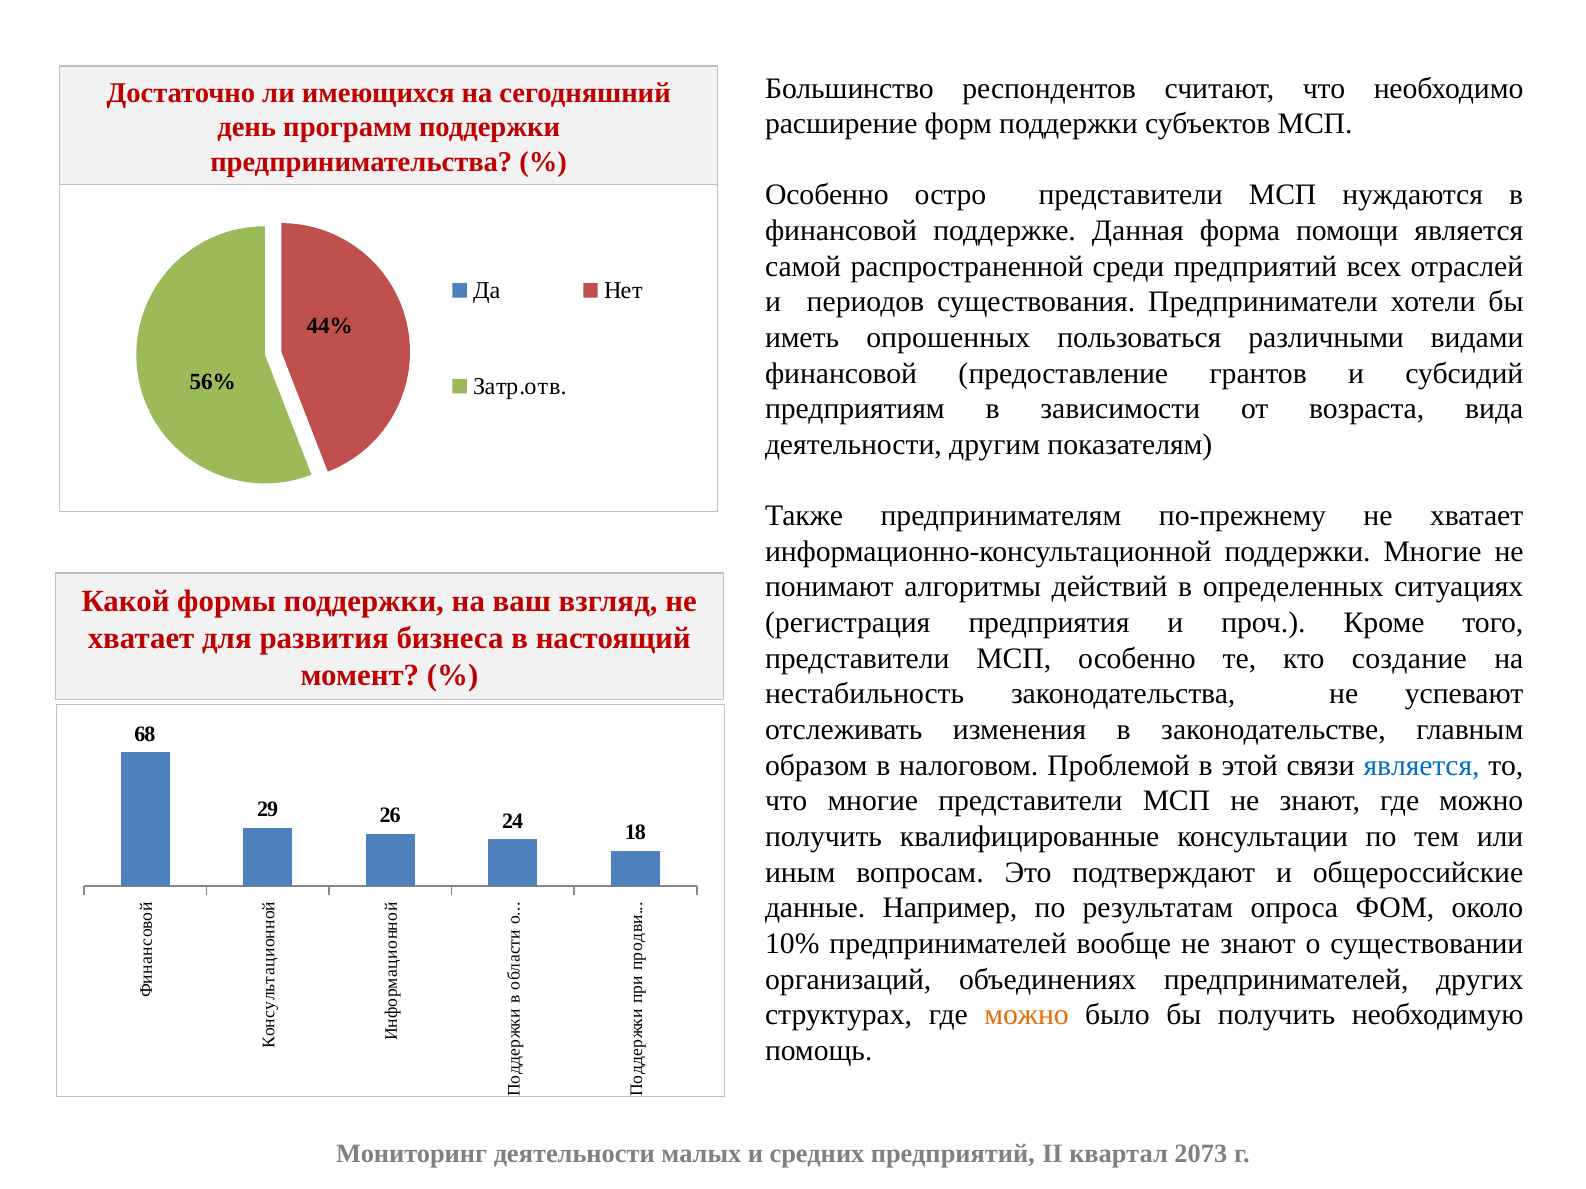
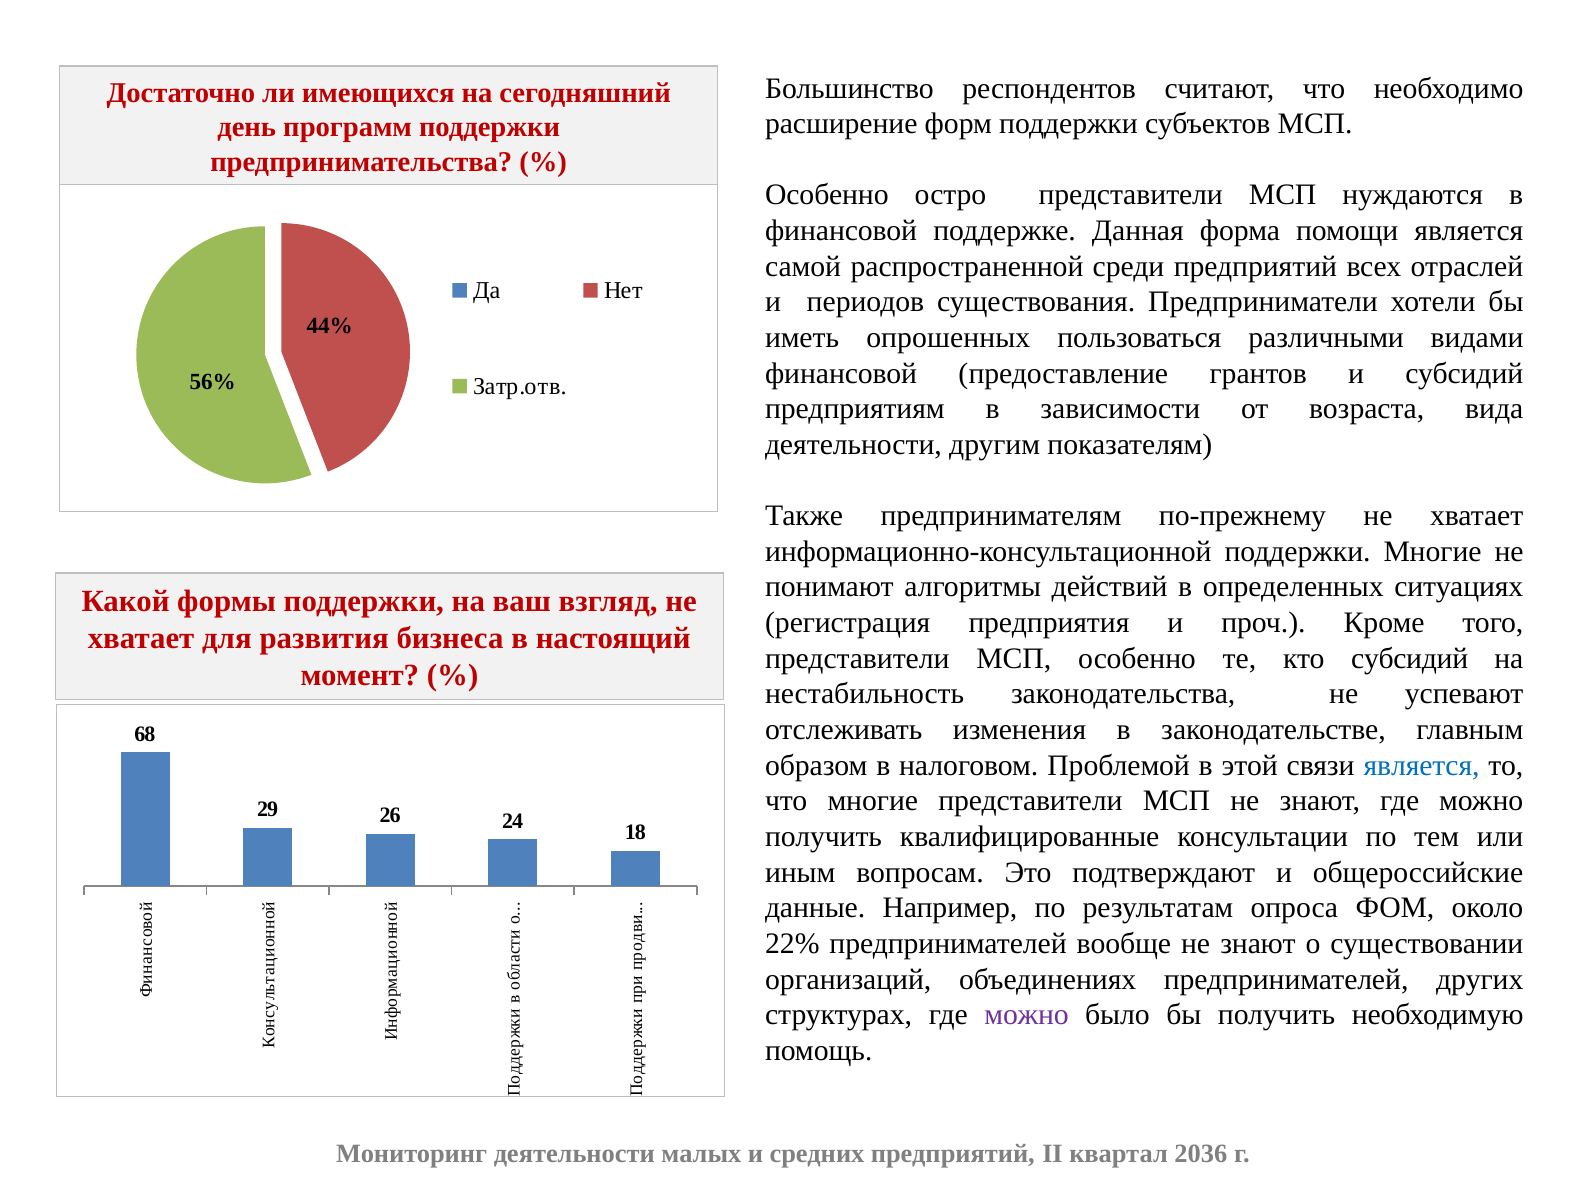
кто создание: создание -> субсидий
10%: 10% -> 22%
можно at (1027, 1015) colour: orange -> purple
2073: 2073 -> 2036
